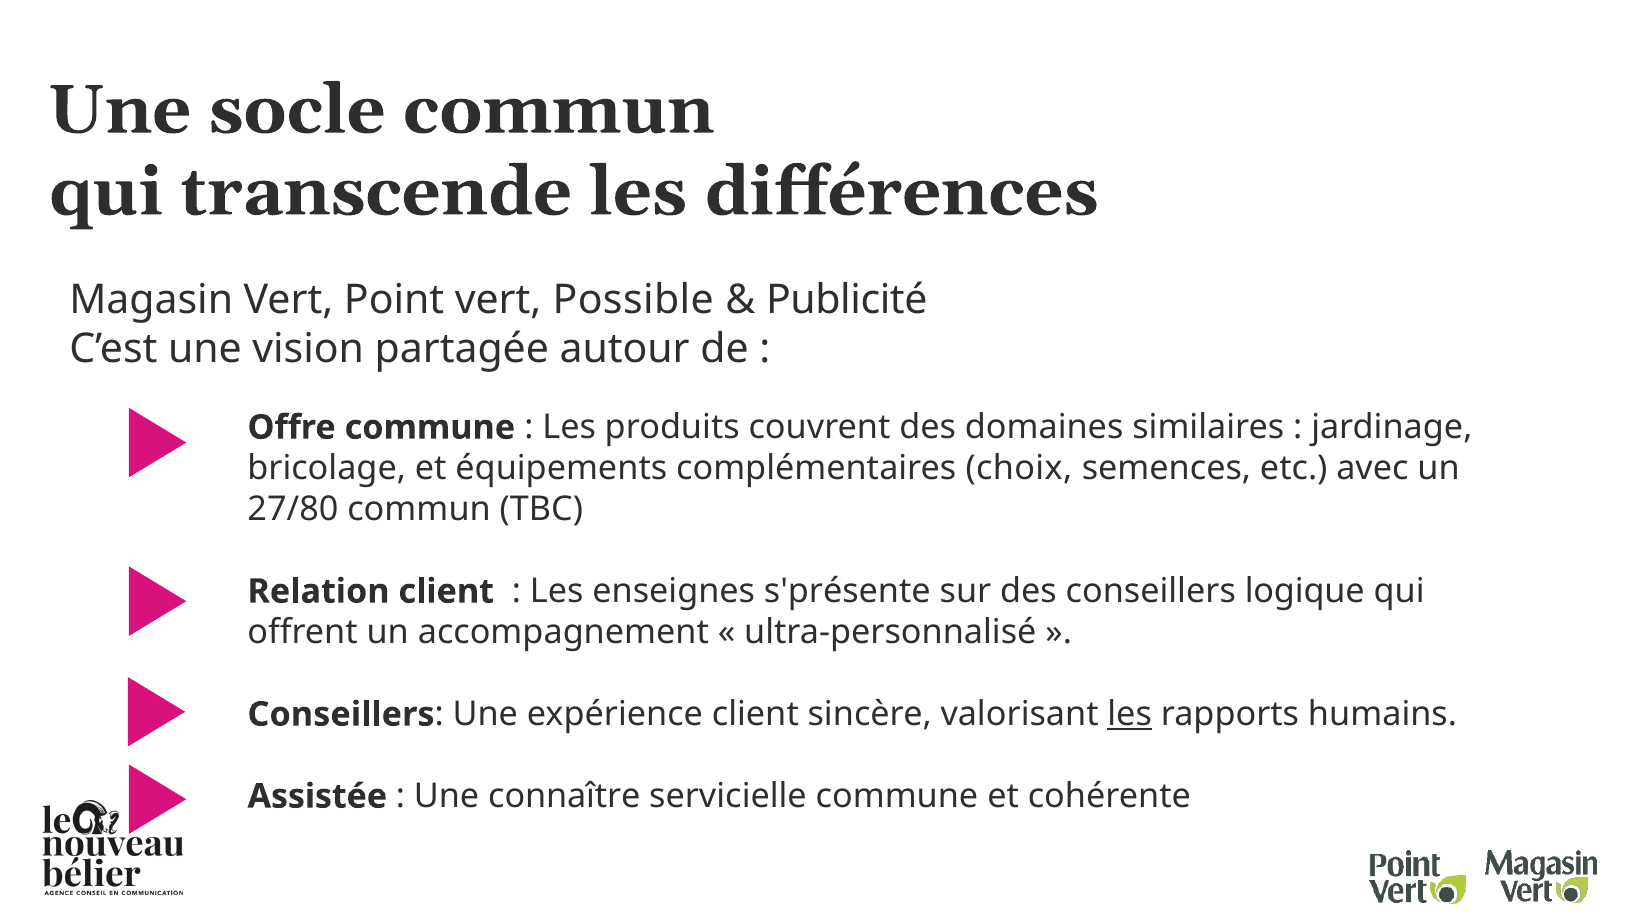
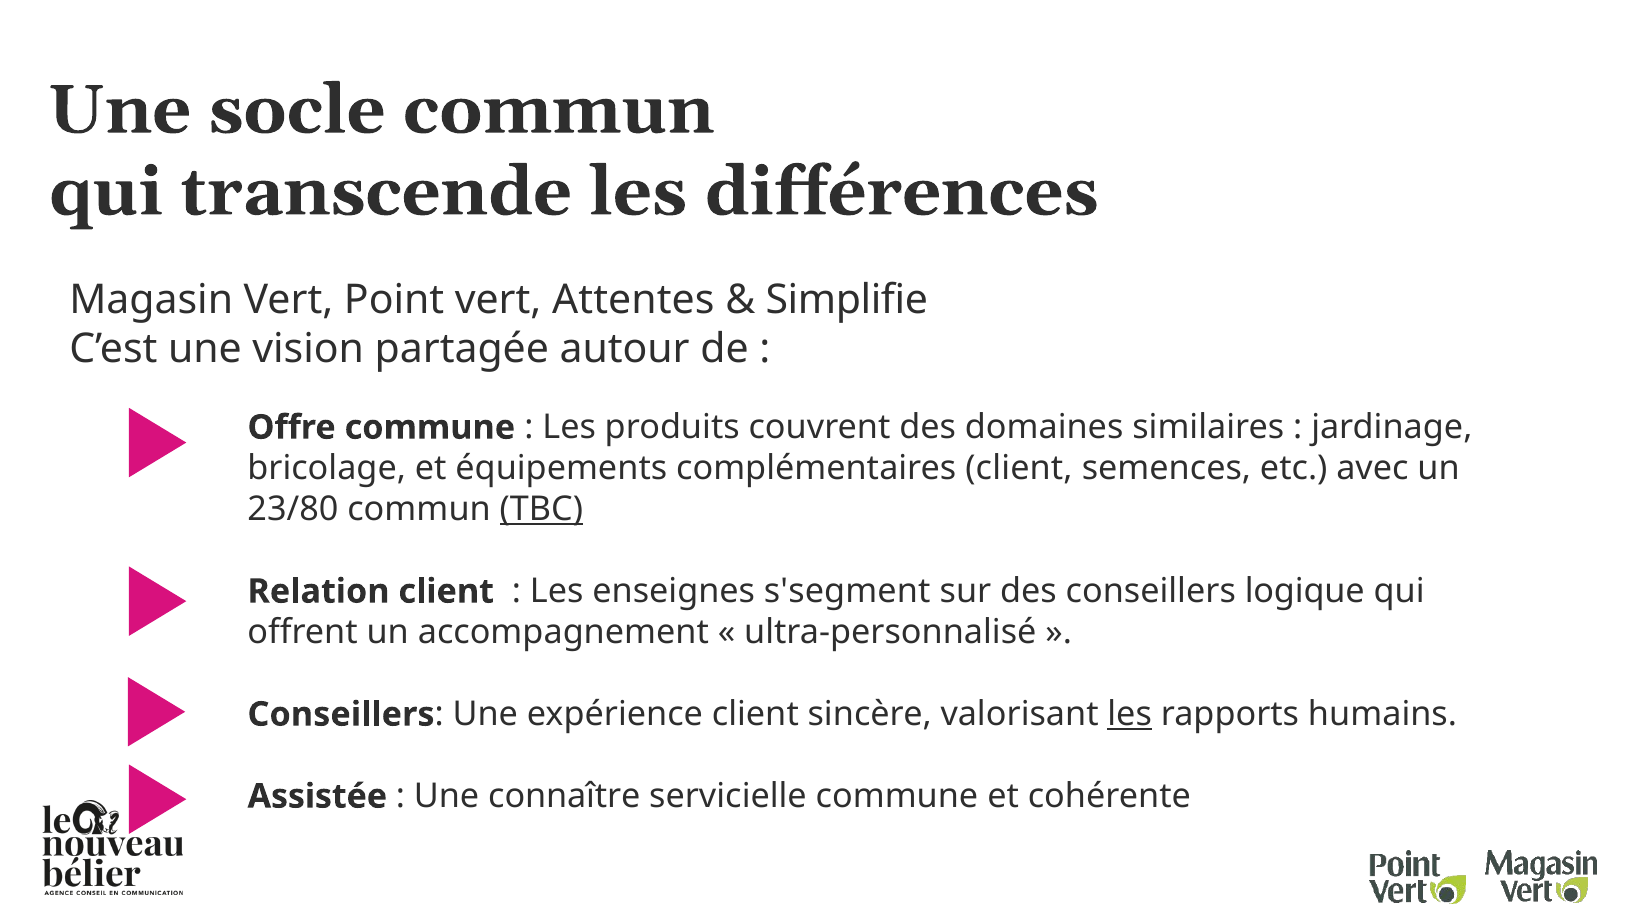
Possible: Possible -> Attentes
Publicité: Publicité -> Simplifie
complémentaires choix: choix -> client
27/80: 27/80 -> 23/80
TBC underline: none -> present
s'présente: s'présente -> s'segment
